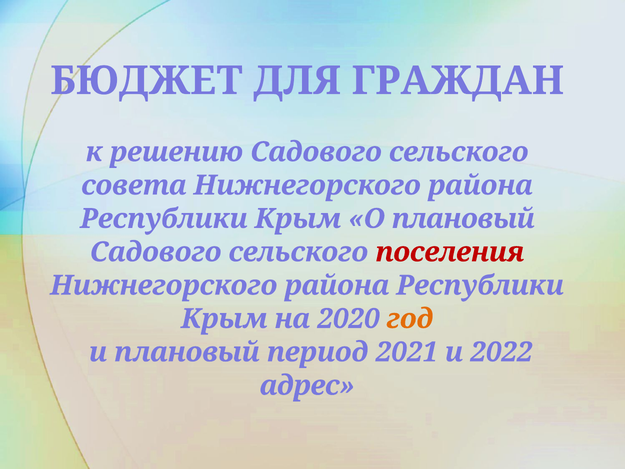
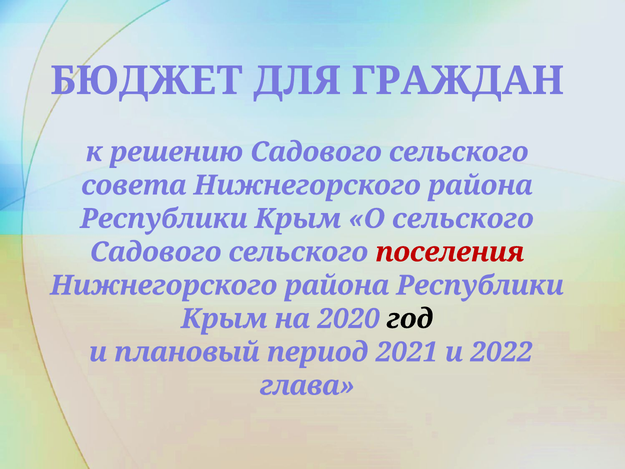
О плановый: плановый -> сельского
год colour: orange -> black
адрес: адрес -> глава
